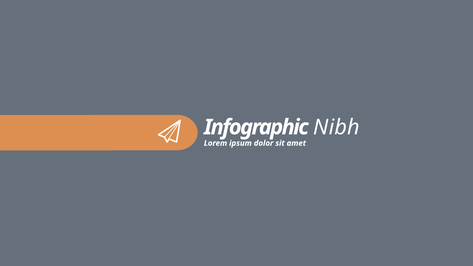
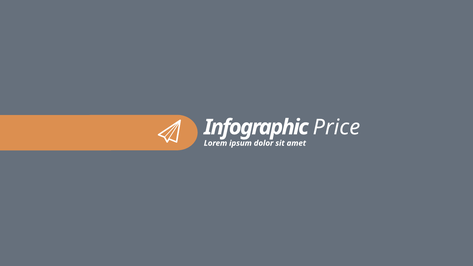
Nibh: Nibh -> Price
